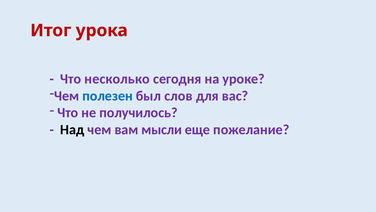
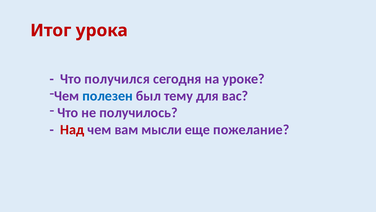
несколько: несколько -> получился
слов: слов -> тему
Над colour: black -> red
